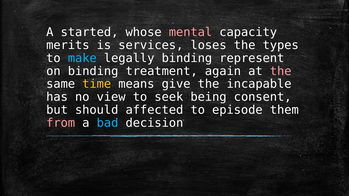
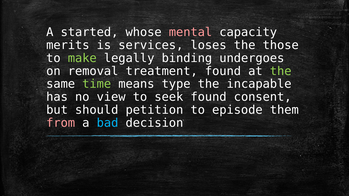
types: types -> those
make colour: light blue -> light green
represent: represent -> undergoes
on binding: binding -> removal
treatment again: again -> found
the at (281, 71) colour: pink -> light green
time colour: yellow -> light green
give: give -> type
seek being: being -> found
affected: affected -> petition
